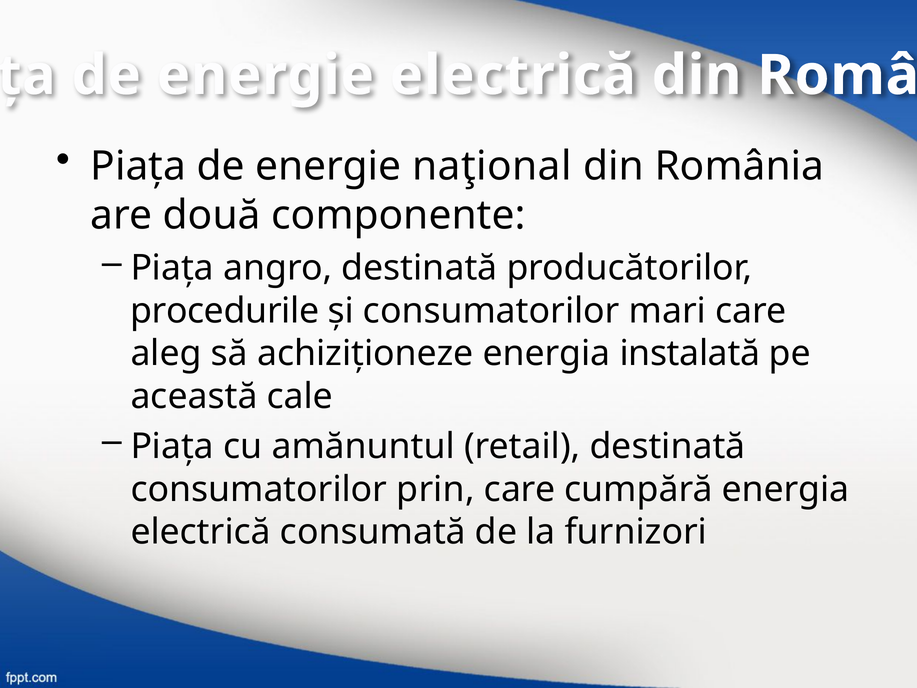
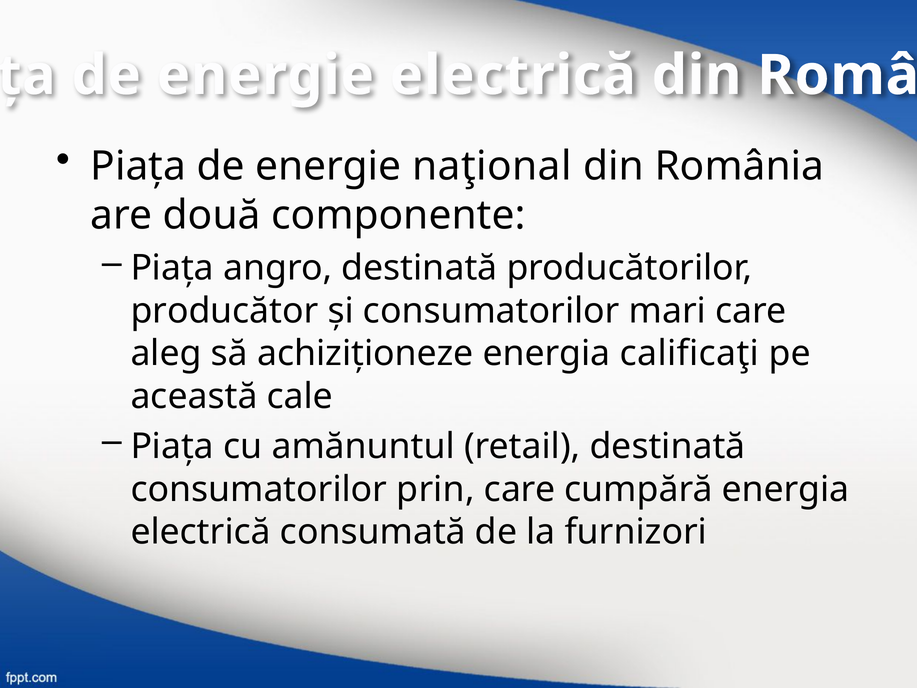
procedurile: procedurile -> producător
instalată: instalată -> calificaţi
